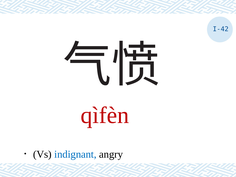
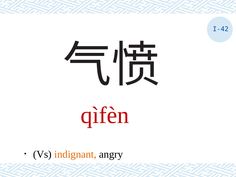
indignant colour: blue -> orange
